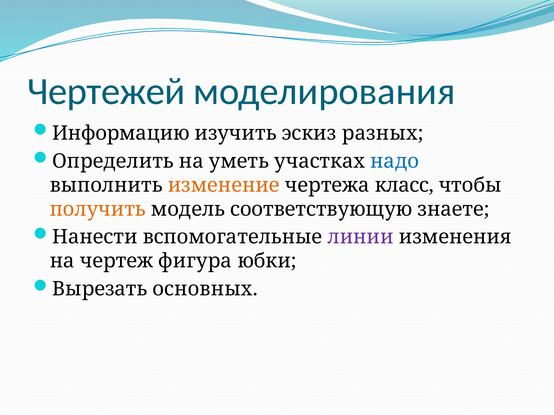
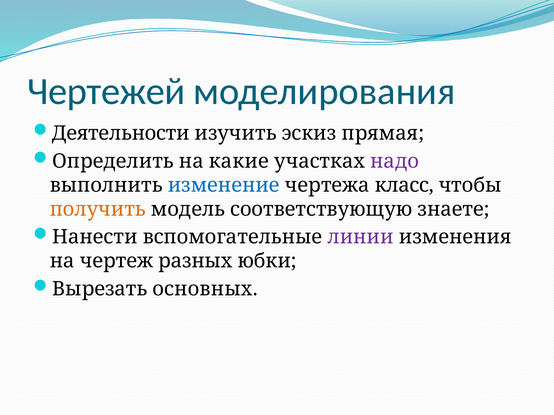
Информацию: Информацию -> Деятельности
разных: разных -> прямая
уметь: уметь -> какие
надо colour: blue -> purple
изменение colour: orange -> blue
фигура: фигура -> разных
